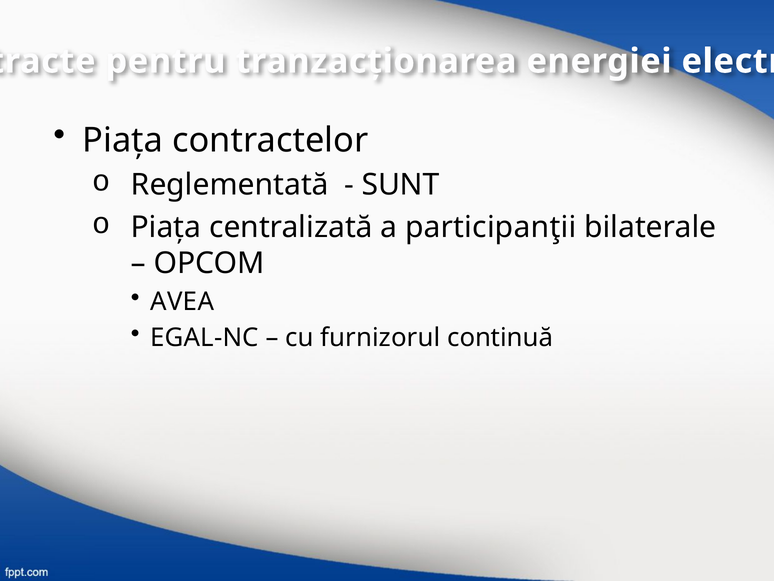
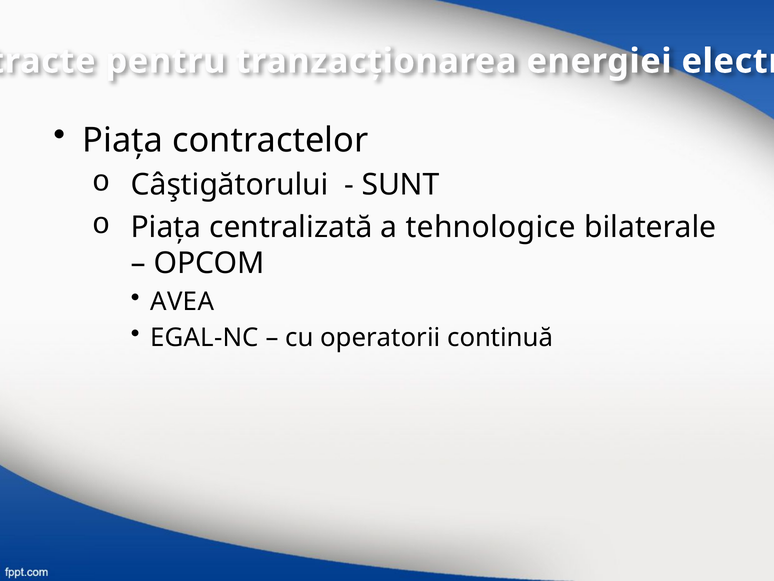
Reglementată: Reglementată -> Câştigătorului
participanţii: participanţii -> tehnologice
furnizorul: furnizorul -> operatorii
